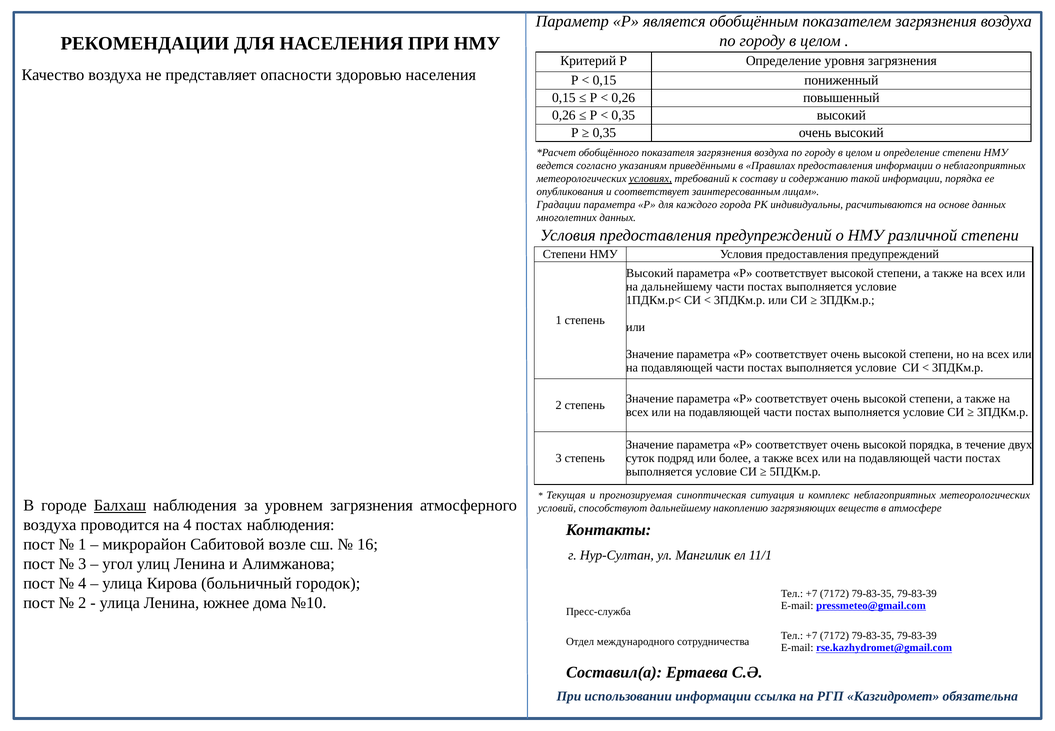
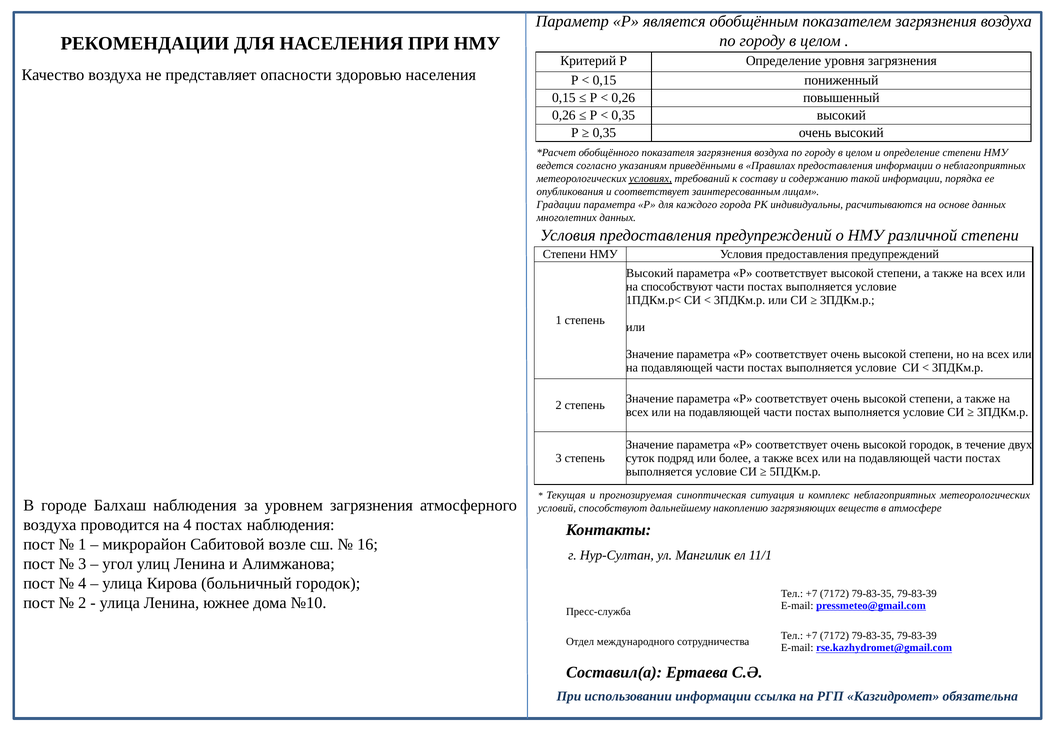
на дальнейшему: дальнейшему -> способствуют
высокой порядка: порядка -> городок
Балхаш underline: present -> none
